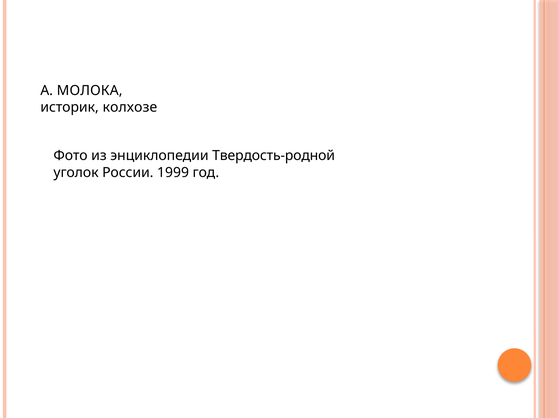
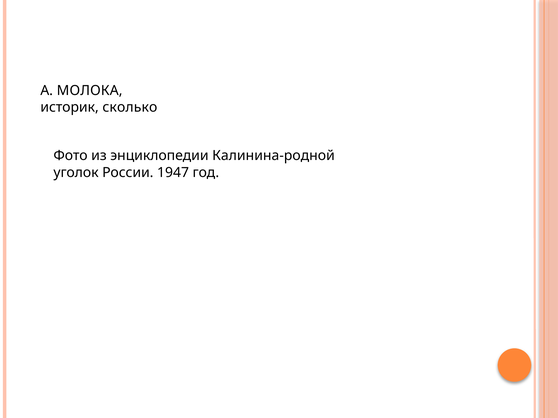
колхозе: колхозе -> сколько
Твердость-родной: Твердость-родной -> Калинина-родной
1999: 1999 -> 1947
